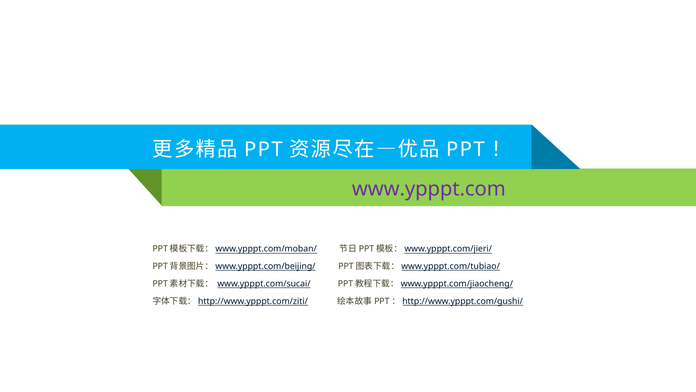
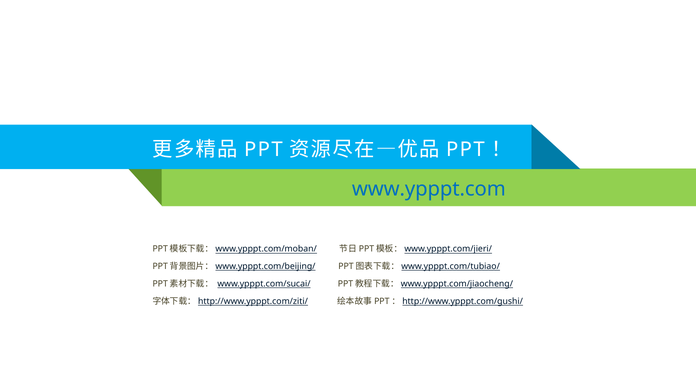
www.ypppt.com colour: purple -> blue
